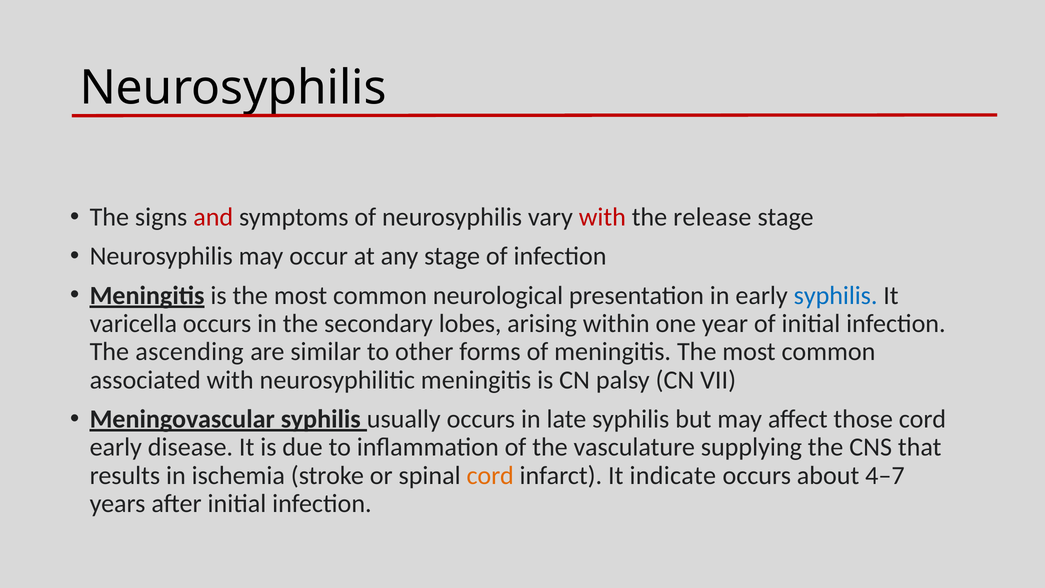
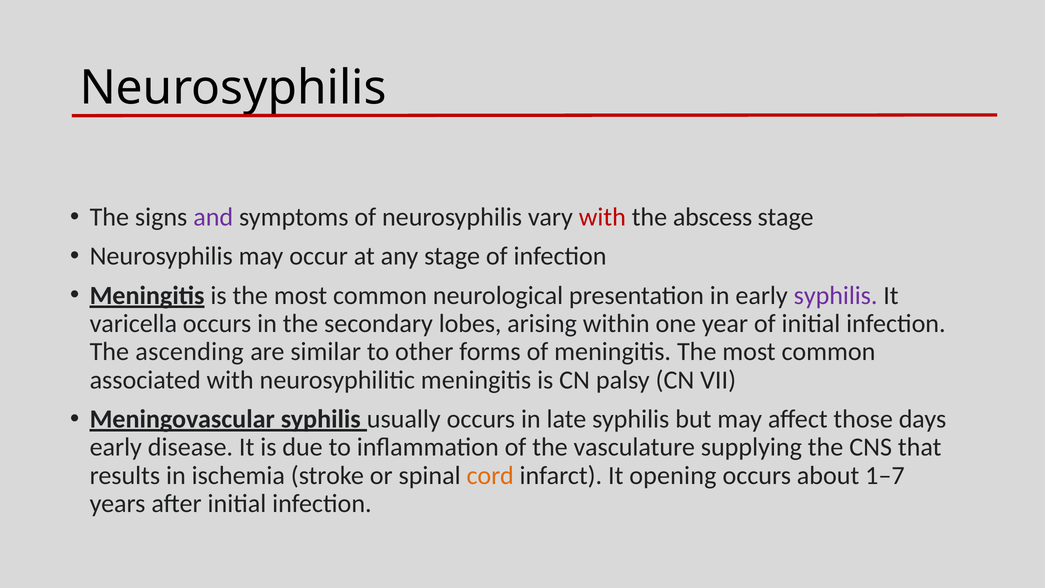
and colour: red -> purple
release: release -> abscess
syphilis at (836, 295) colour: blue -> purple
those cord: cord -> days
indicate: indicate -> opening
4–7: 4–7 -> 1–7
